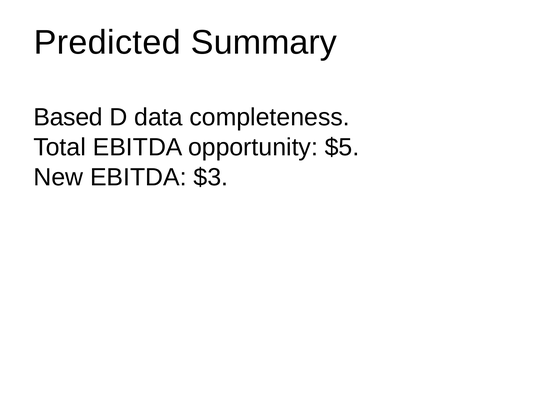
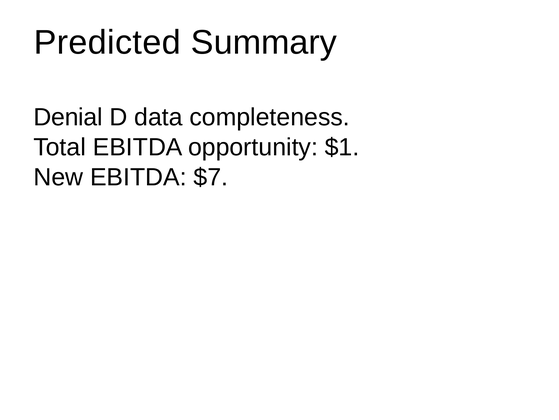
Based: Based -> Denial
$5: $5 -> $1
$3: $3 -> $7
